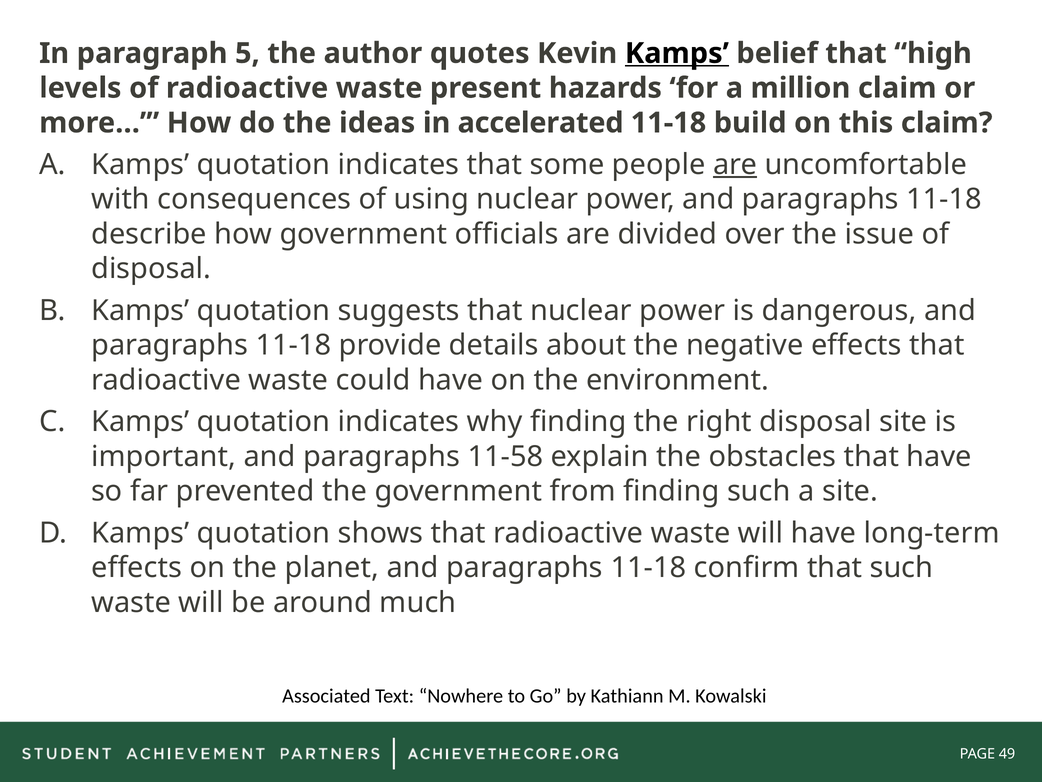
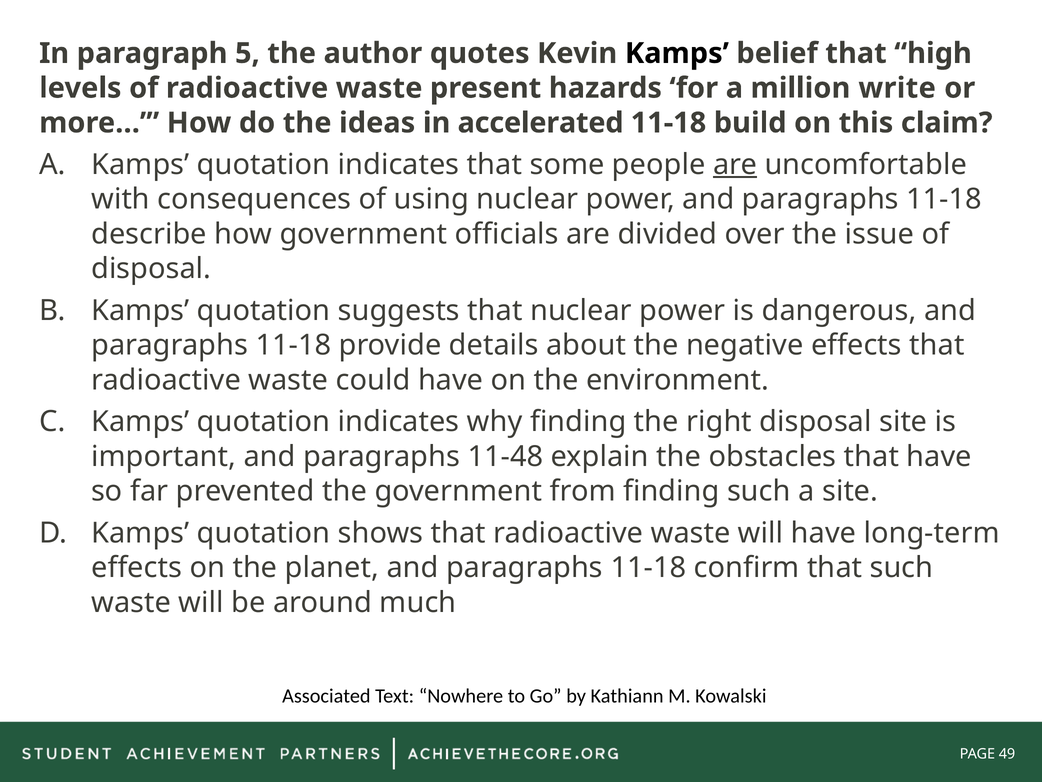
Kamps at (677, 53) underline: present -> none
million claim: claim -> write
11-58: 11-58 -> 11-48
